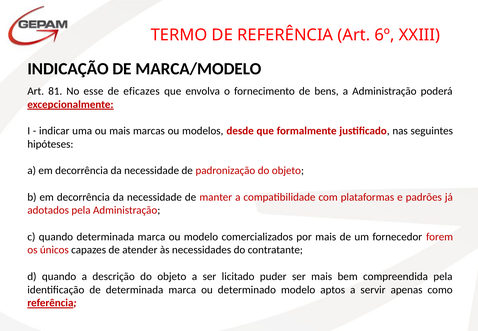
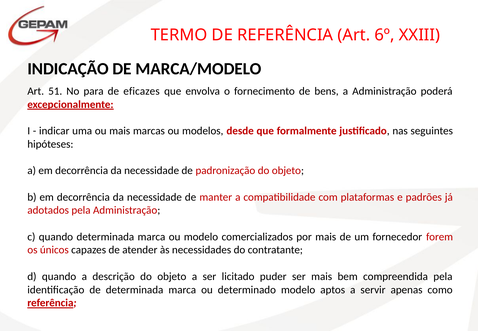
81: 81 -> 51
esse: esse -> para
